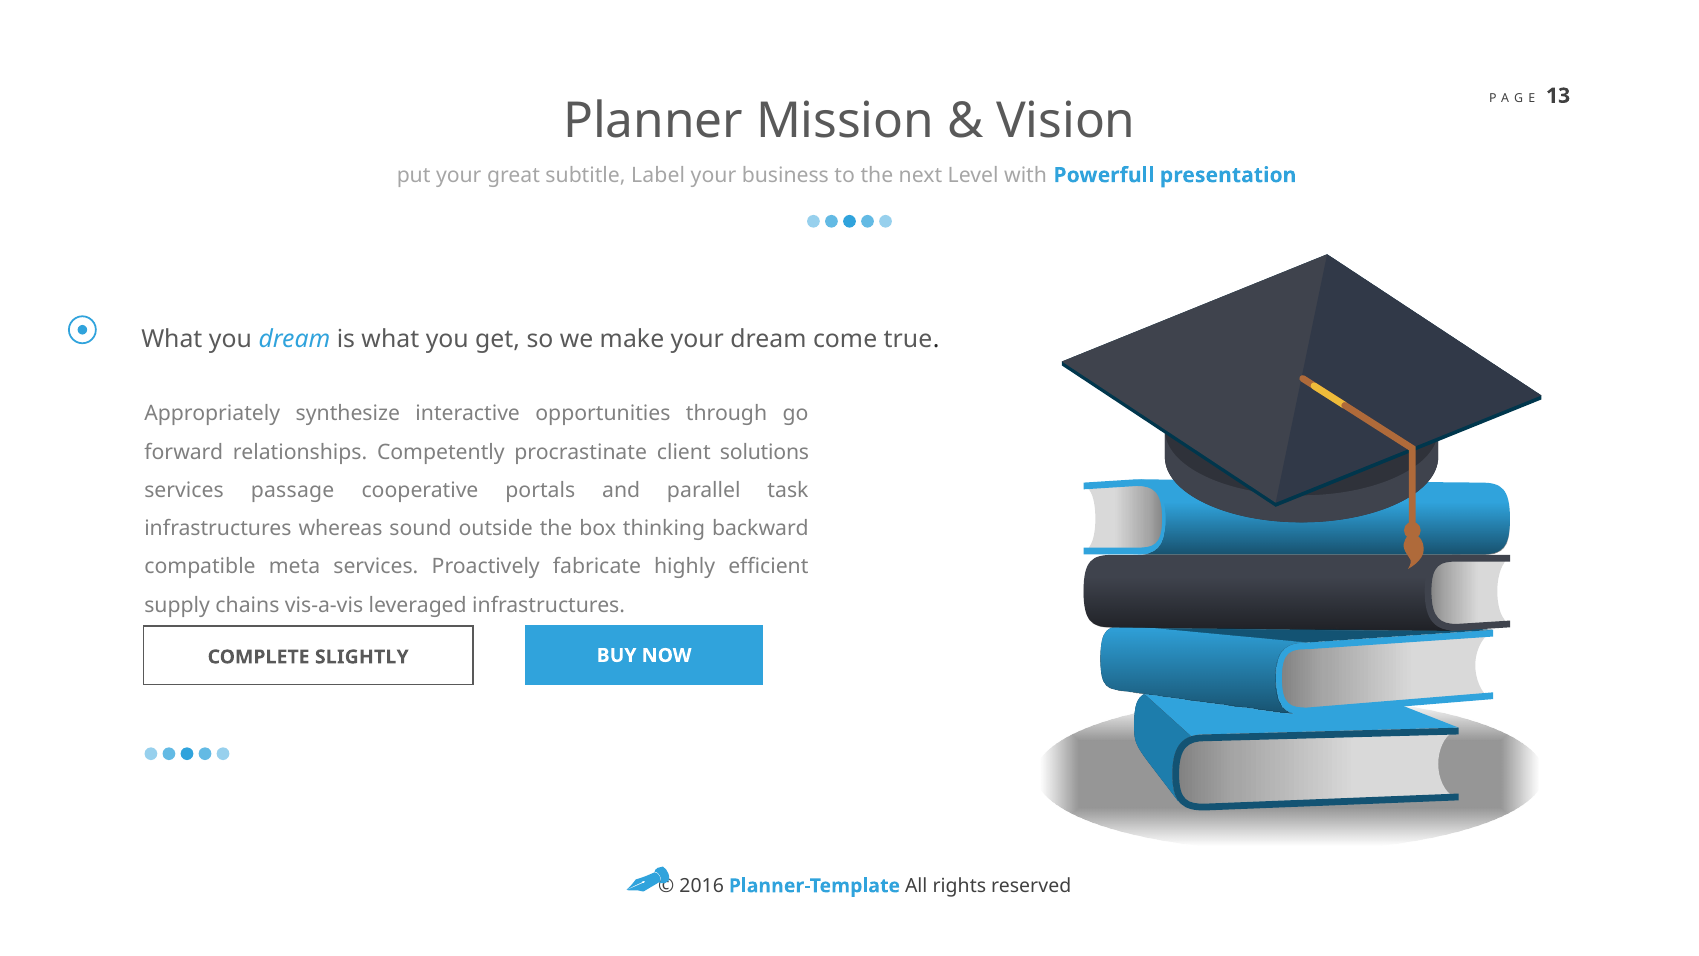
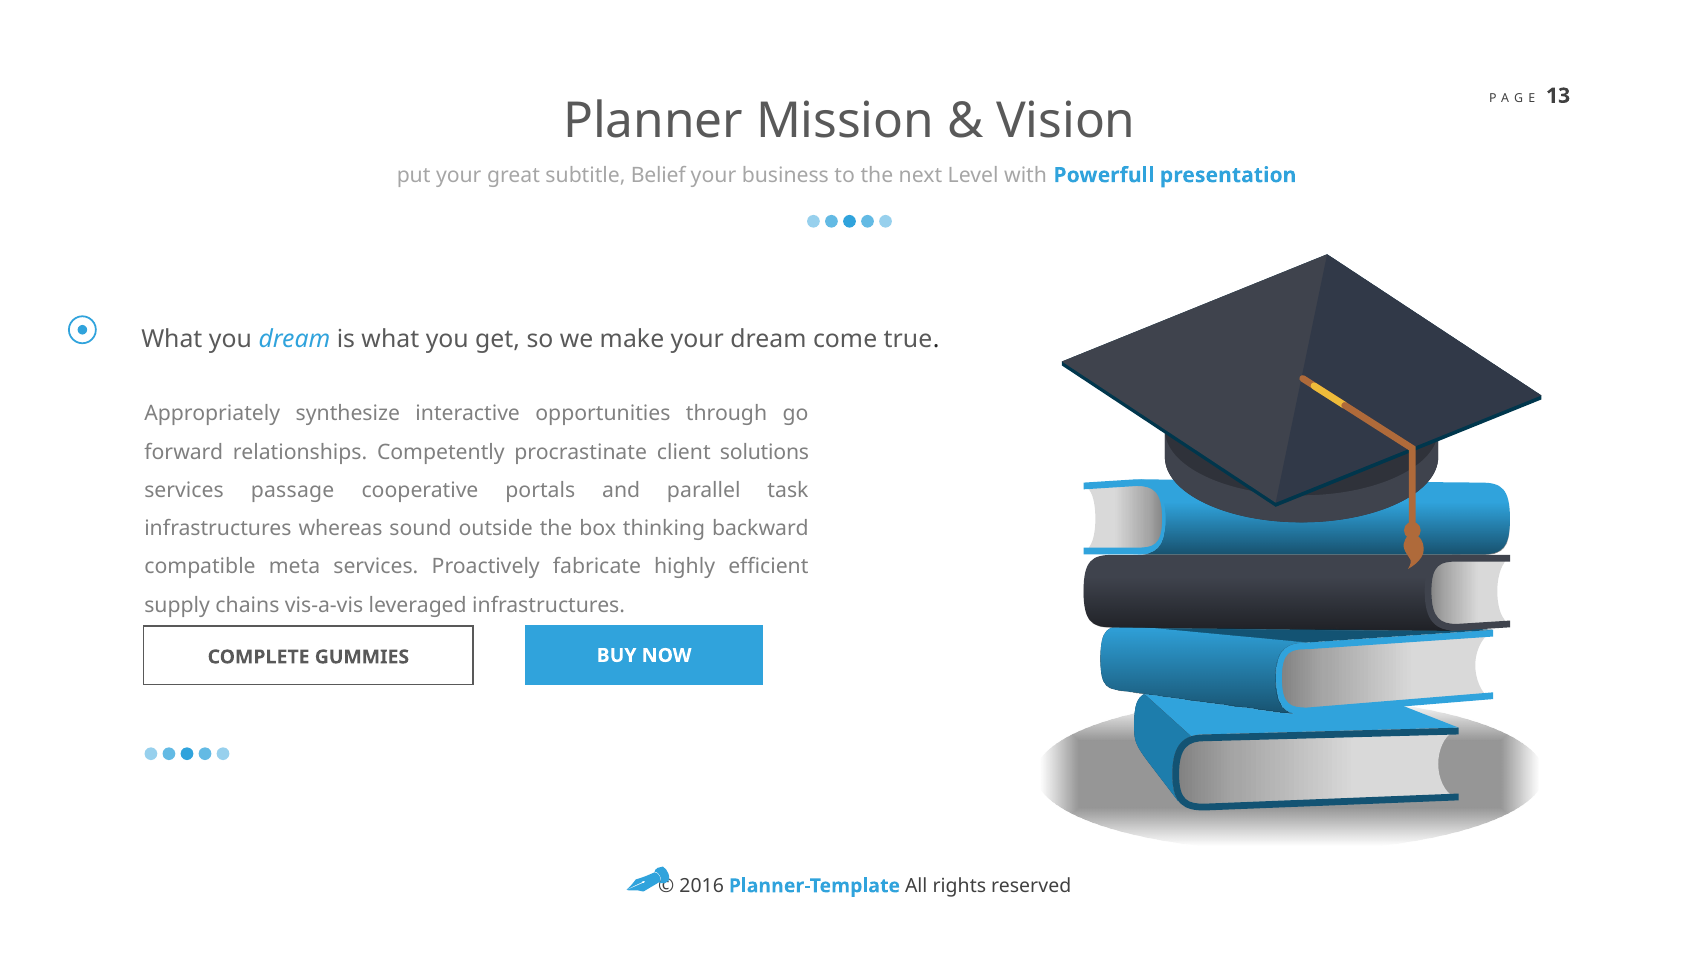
Label: Label -> Belief
SLIGHTLY: SLIGHTLY -> GUMMIES
